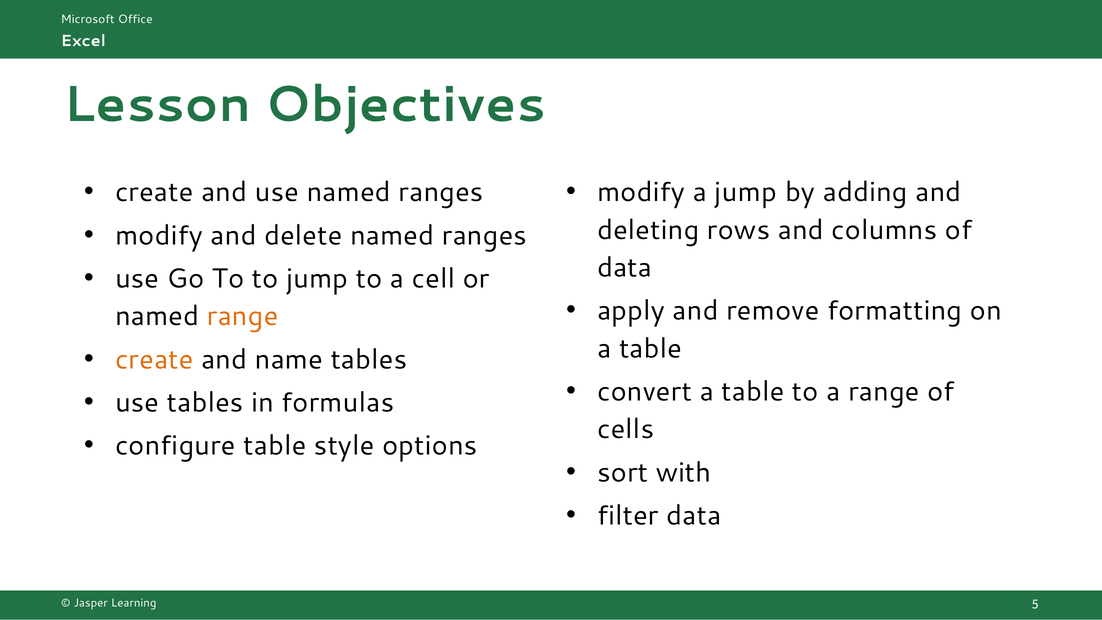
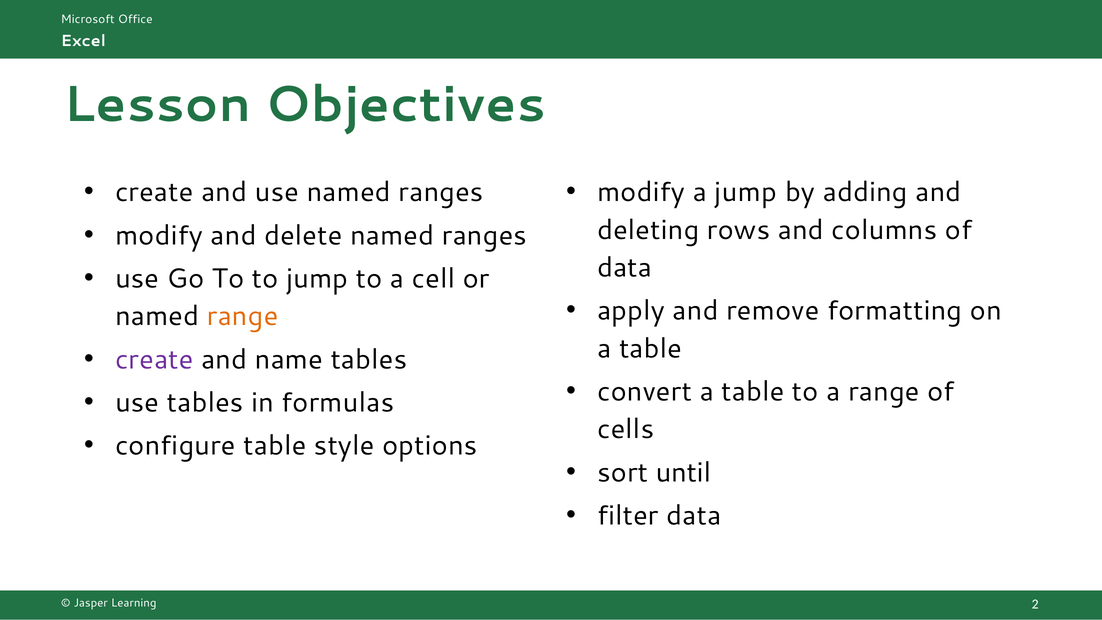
create at (154, 359) colour: orange -> purple
with: with -> until
5: 5 -> 2
